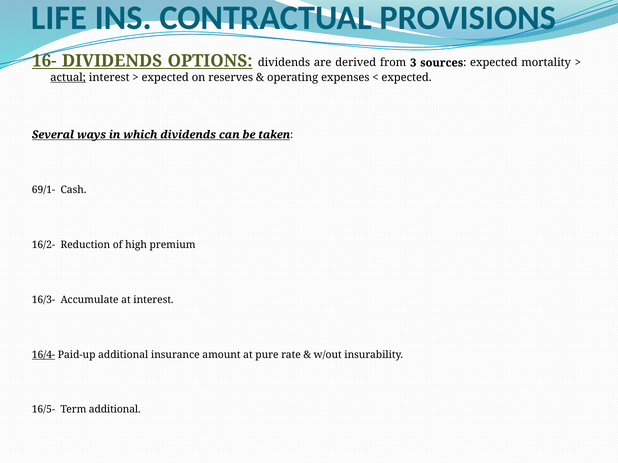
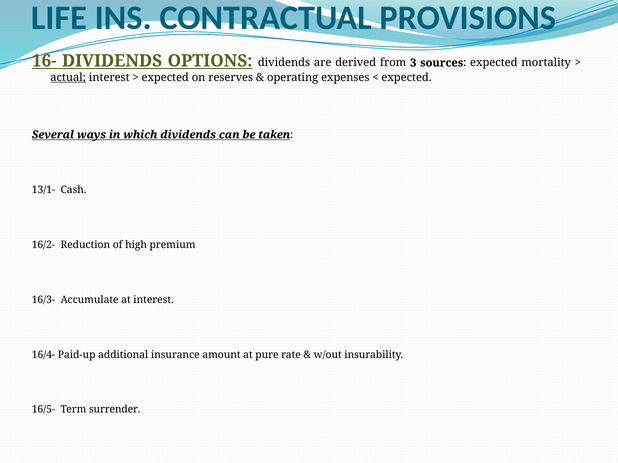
69/1-: 69/1- -> 13/1-
16/4- underline: present -> none
Term additional: additional -> surrender
